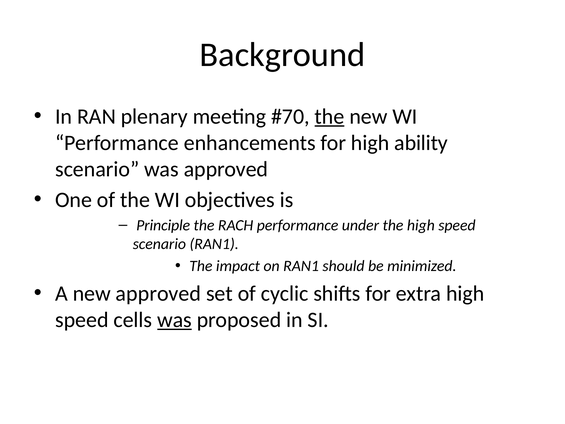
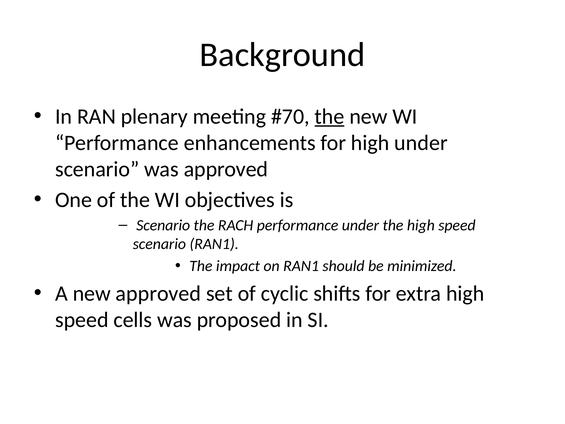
high ability: ability -> under
Principle at (163, 225): Principle -> Scenario
was at (175, 320) underline: present -> none
